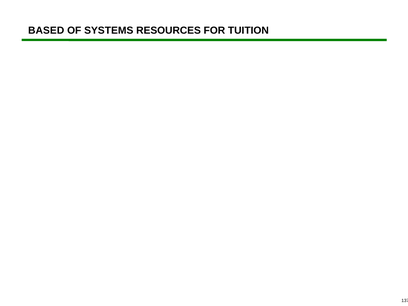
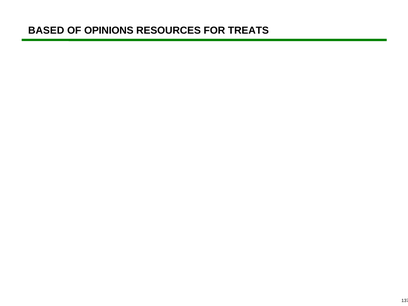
SYSTEMS: SYSTEMS -> OPINIONS
TUITION: TUITION -> TREATS
